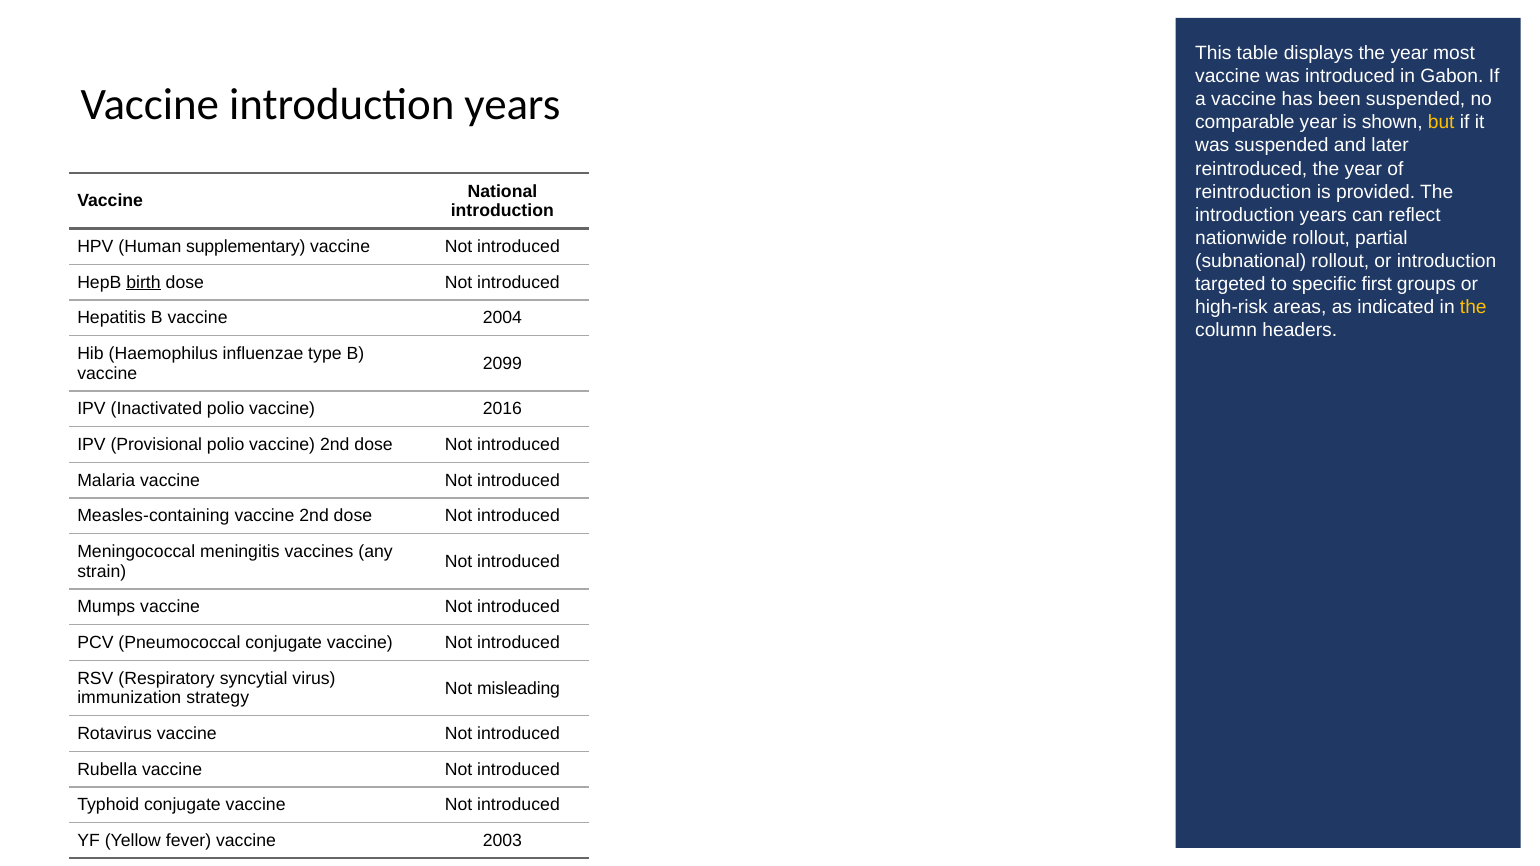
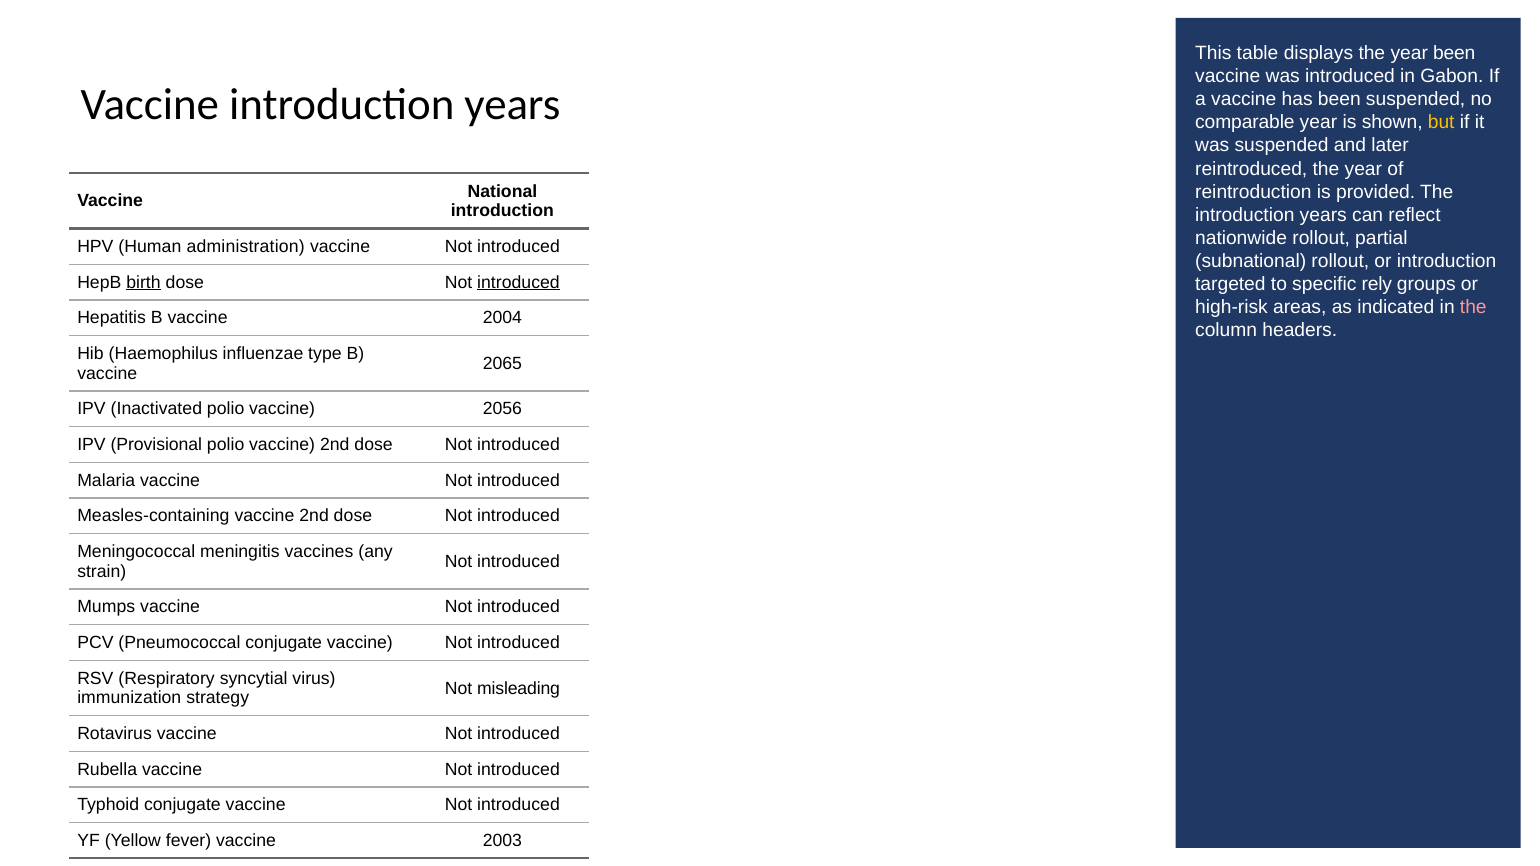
year most: most -> been
supplementary: supplementary -> administration
introduced at (518, 282) underline: none -> present
first: first -> rely
the at (1473, 307) colour: yellow -> pink
2099: 2099 -> 2065
2016: 2016 -> 2056
